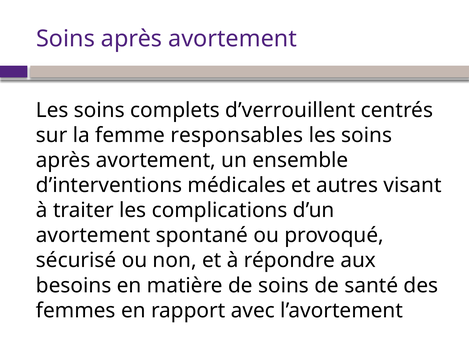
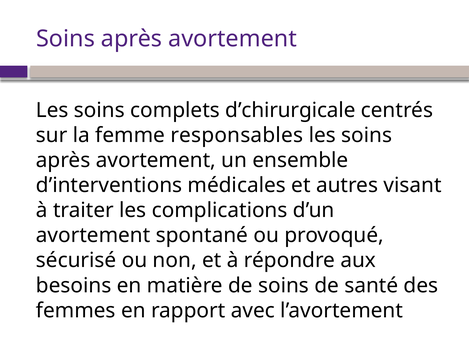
d’verrouillent: d’verrouillent -> d’chirurgicale
